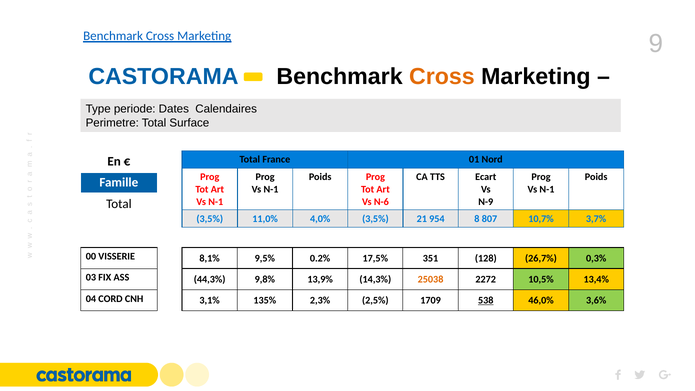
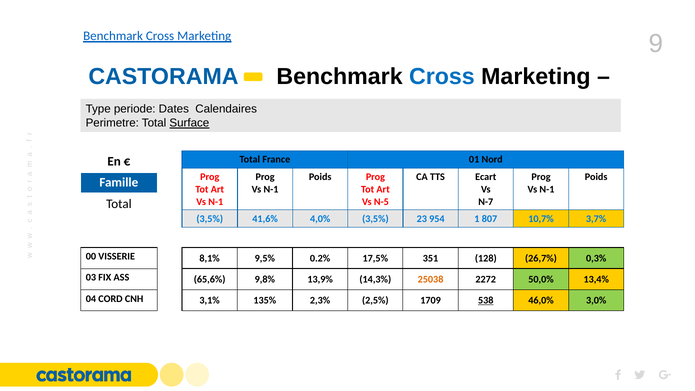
Cross at (442, 77) colour: orange -> blue
Surface underline: none -> present
N-6: N-6 -> N-5
N-9: N-9 -> N-7
11,0%: 11,0% -> 41,6%
21: 21 -> 23
8: 8 -> 1
44,3%: 44,3% -> 65,6%
10,5%: 10,5% -> 50,0%
3,6%: 3,6% -> 3,0%
